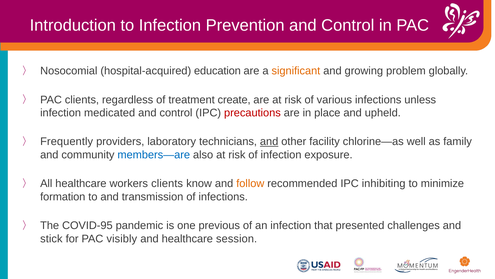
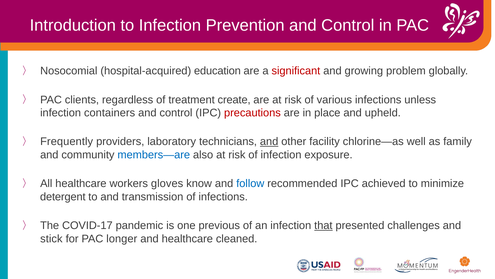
significant colour: orange -> red
medicated: medicated -> containers
workers clients: clients -> gloves
follow colour: orange -> blue
inhibiting: inhibiting -> achieved
formation: formation -> detergent
COVID-95: COVID-95 -> COVID-17
that underline: none -> present
visibly: visibly -> longer
session: session -> cleaned
